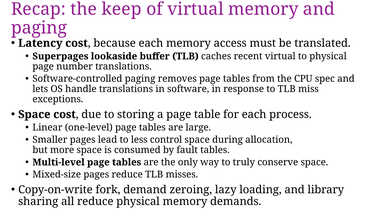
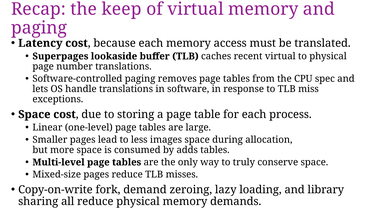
control: control -> images
fault: fault -> adds
